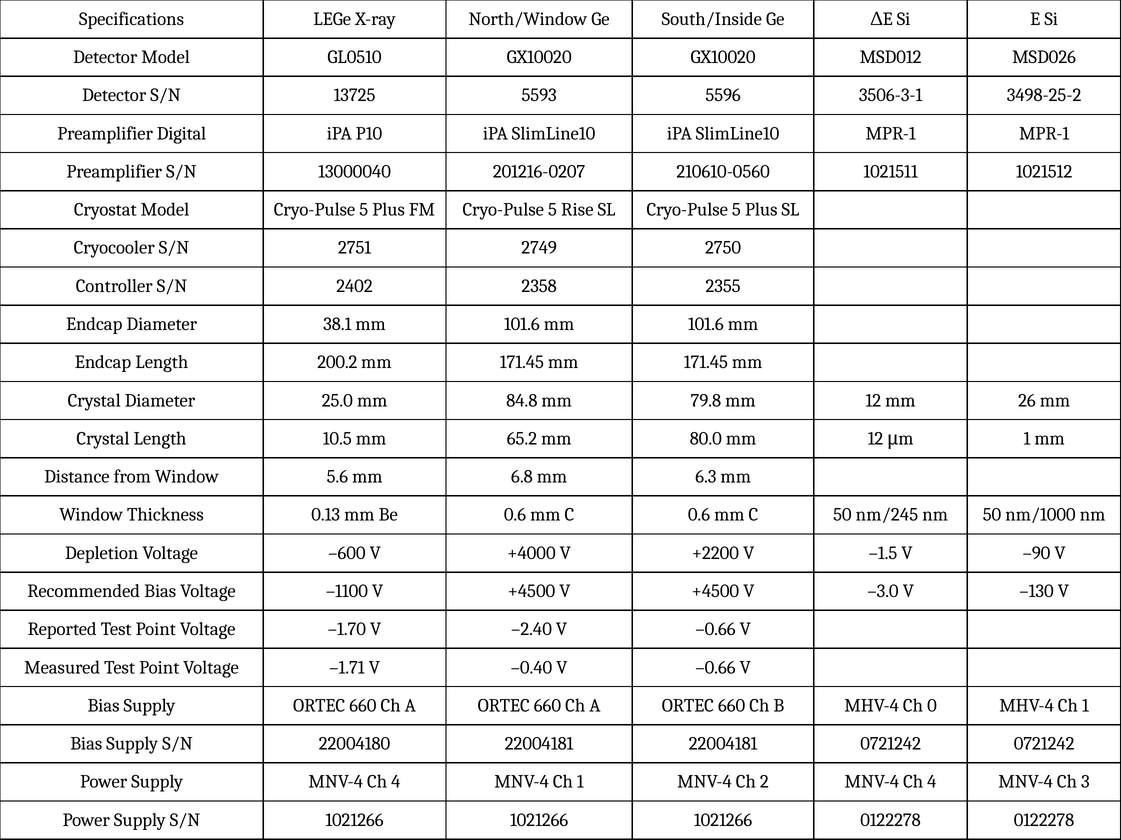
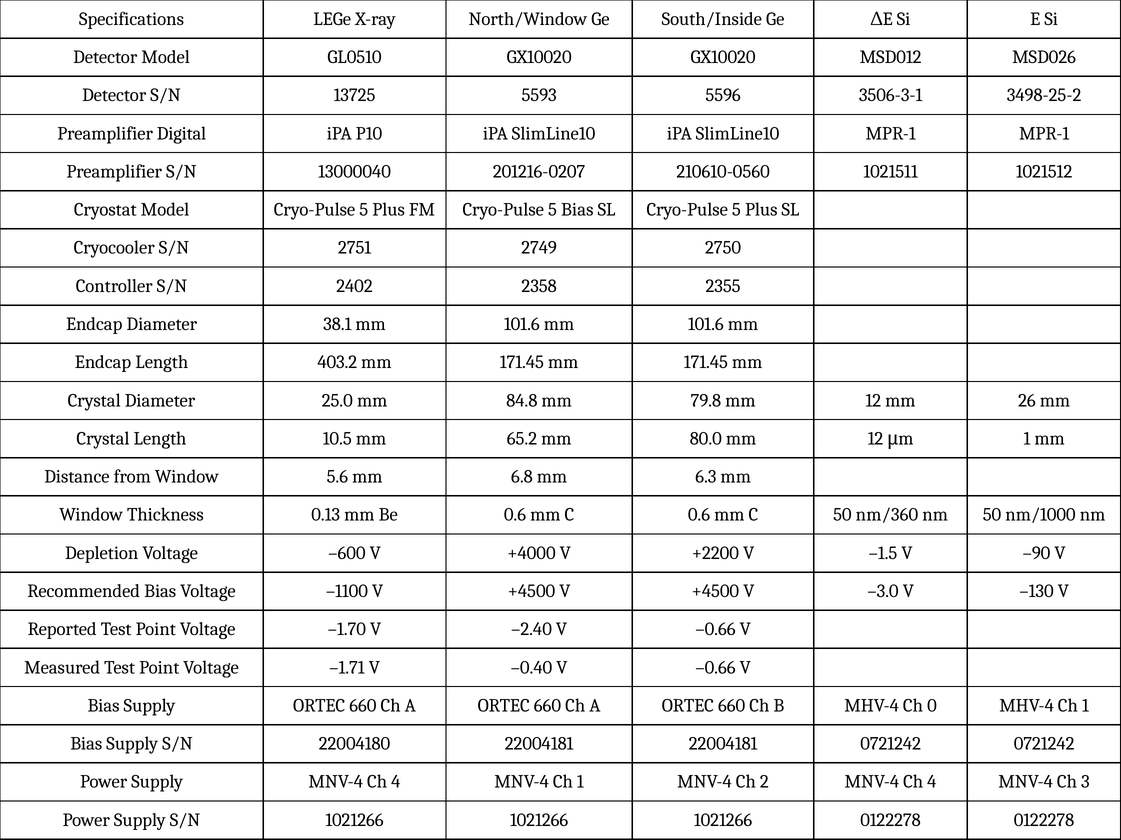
5 Rise: Rise -> Bias
200.2: 200.2 -> 403.2
nm/245: nm/245 -> nm/360
